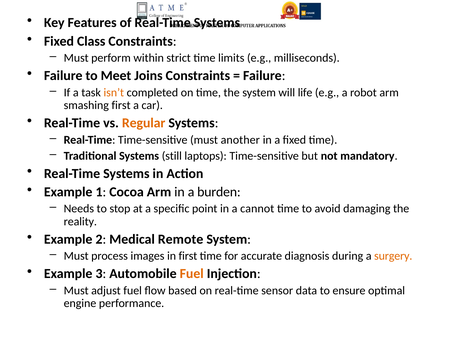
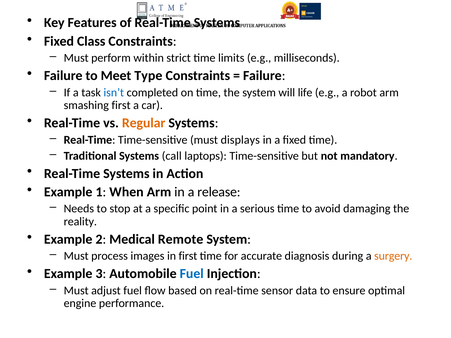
Joins: Joins -> Type
isn’t colour: orange -> blue
another: another -> displays
still: still -> call
Cocoa: Cocoa -> When
burden: burden -> release
cannot: cannot -> serious
Fuel at (192, 274) colour: orange -> blue
